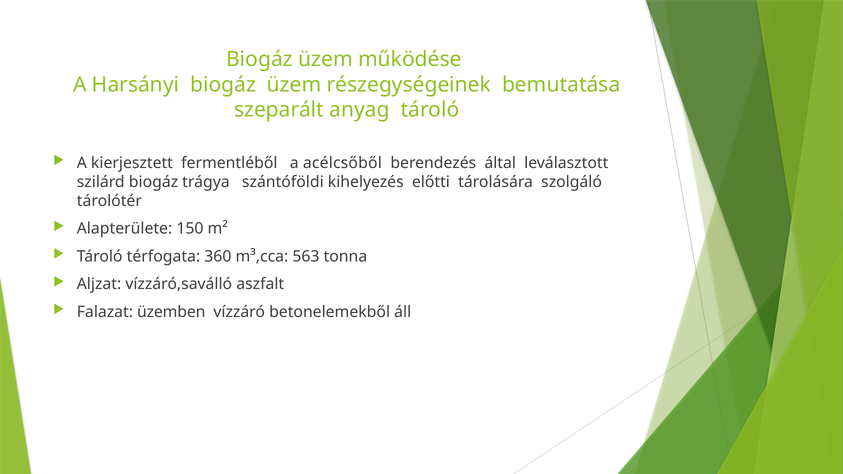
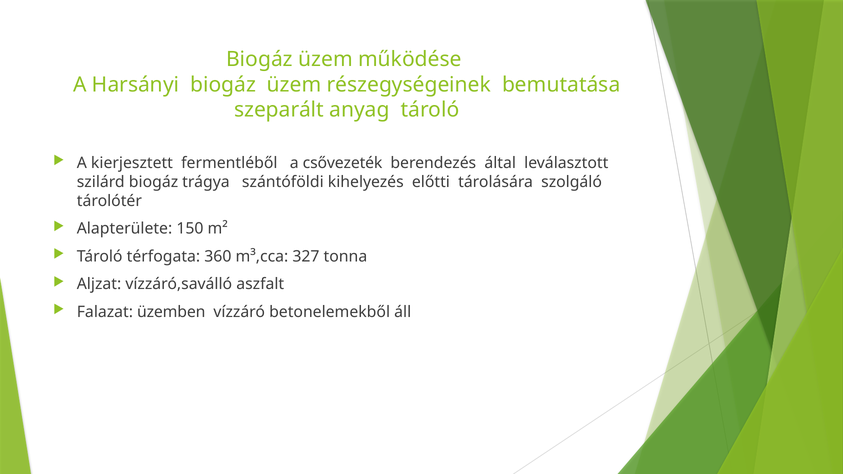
acélcsőből: acélcsőből -> csővezeték
563: 563 -> 327
